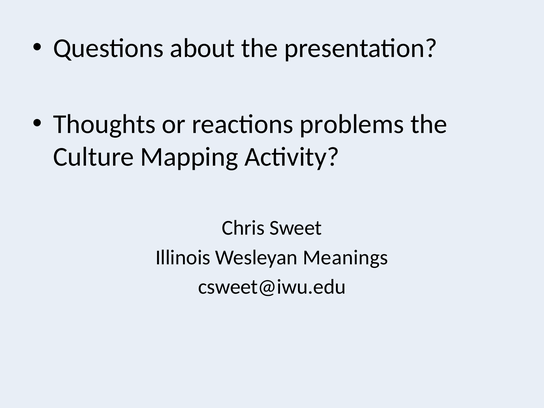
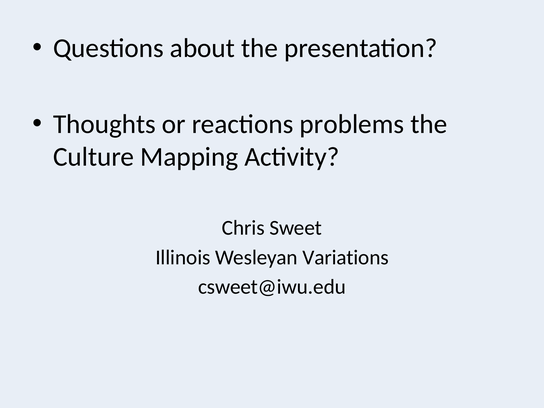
Meanings: Meanings -> Variations
